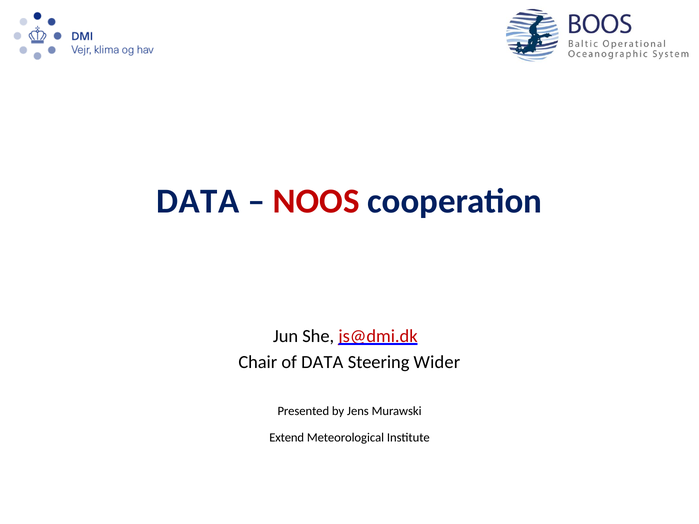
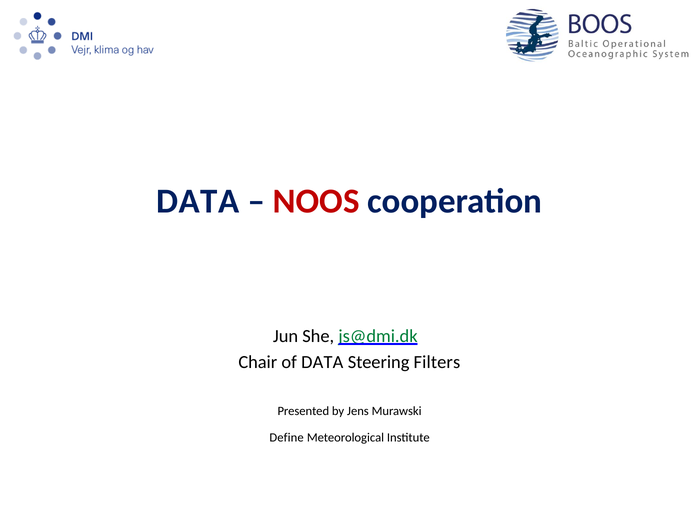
js@dmi.dk colour: red -> green
Wider: Wider -> Filters
Extend: Extend -> Define
